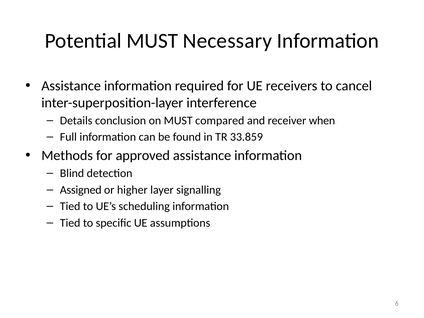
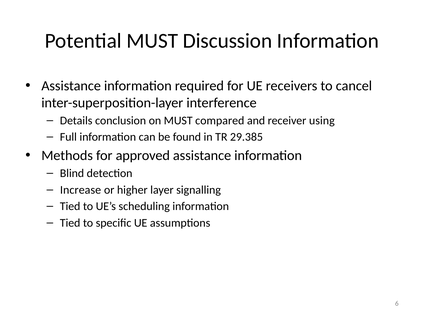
Necessary: Necessary -> Discussion
when: when -> using
33.859: 33.859 -> 29.385
Assigned: Assigned -> Increase
